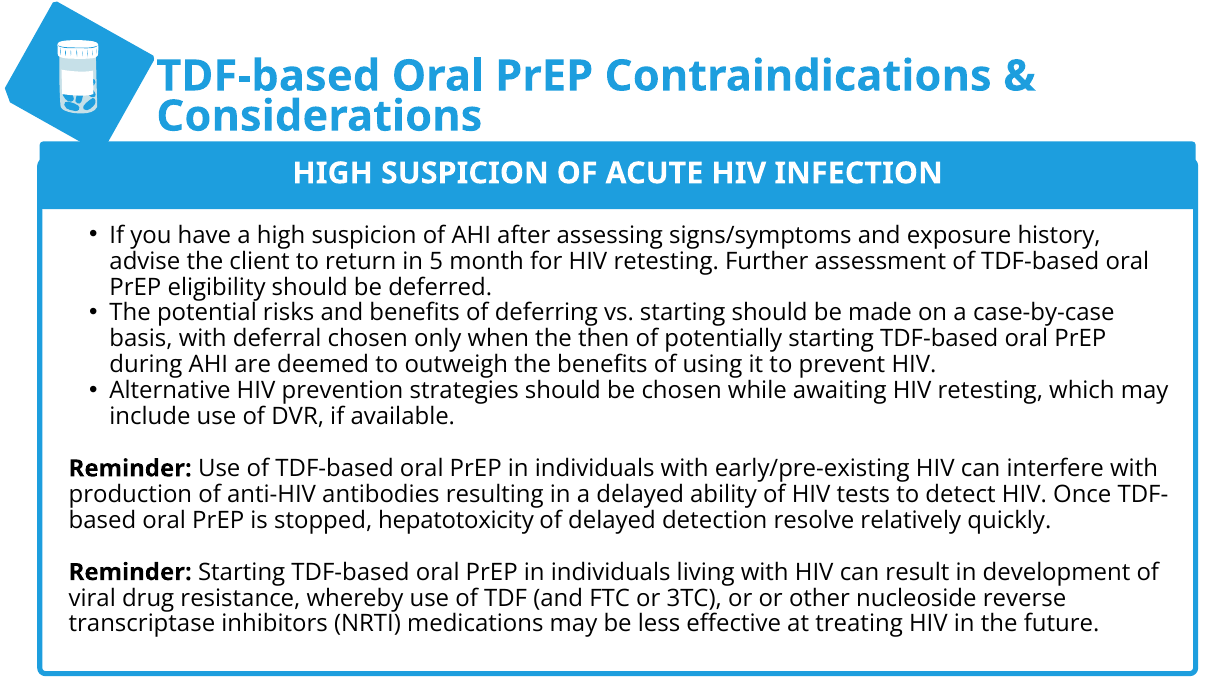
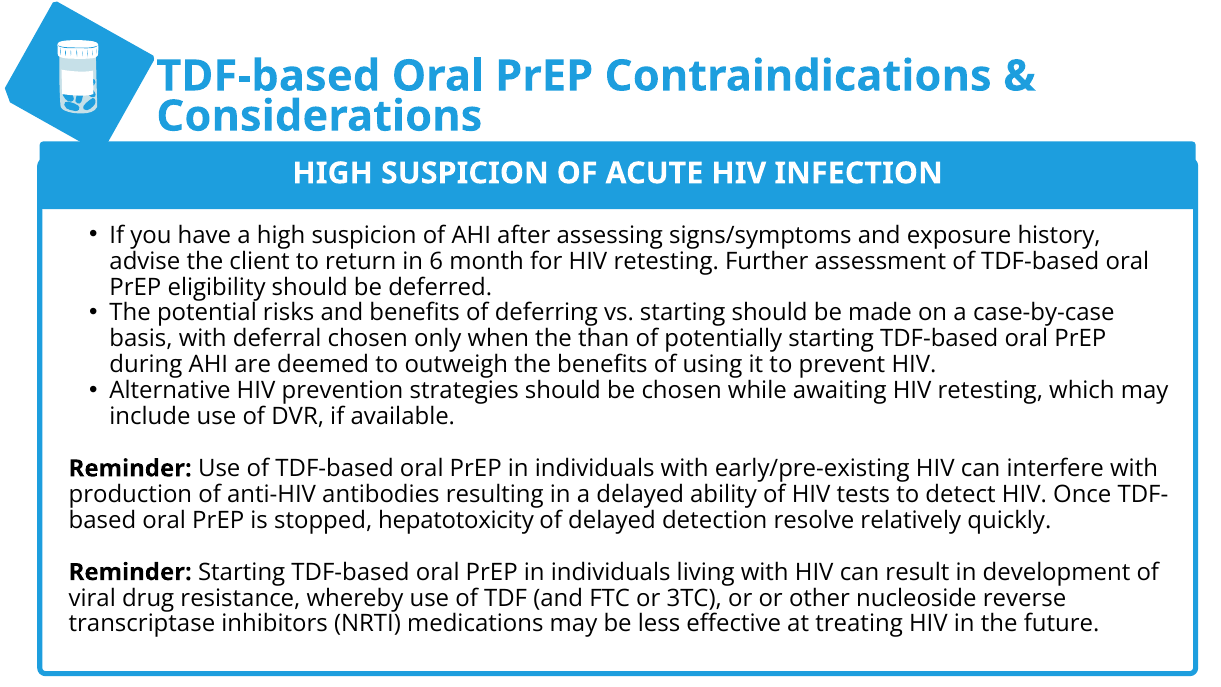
5: 5 -> 6
then: then -> than
